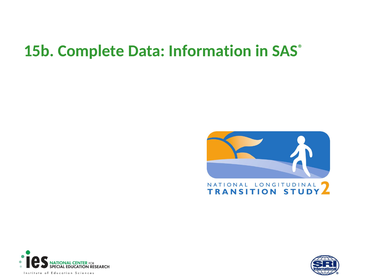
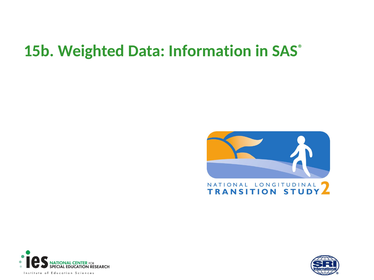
Complete: Complete -> Weighted
